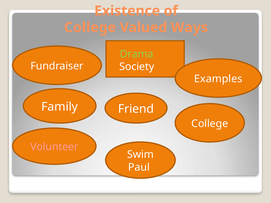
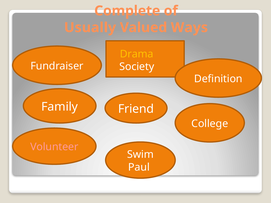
Existence: Existence -> Complete
College at (90, 28): College -> Usually
Drama colour: light green -> yellow
Examples: Examples -> Definition
